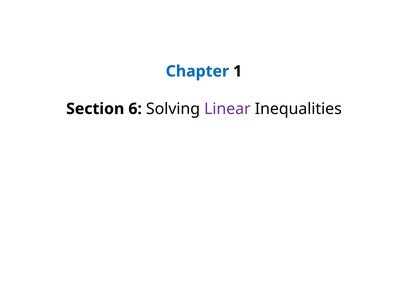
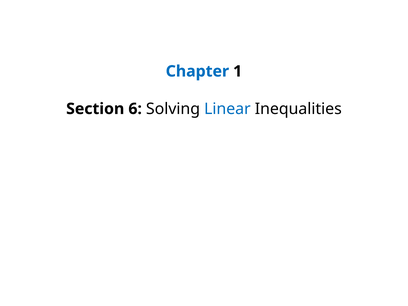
Linear colour: purple -> blue
